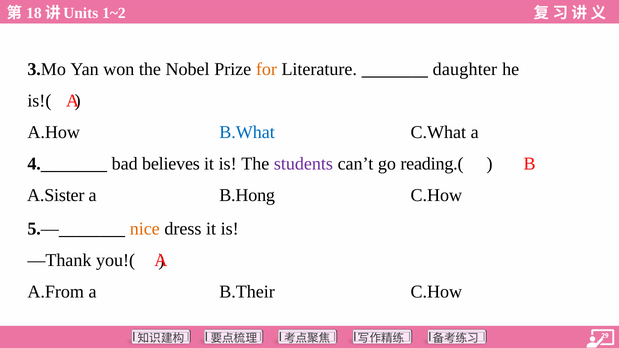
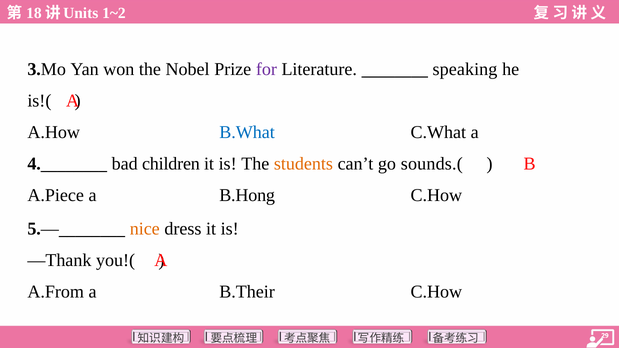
for colour: orange -> purple
daughter: daughter -> speaking
believes: believes -> children
students colour: purple -> orange
reading.(: reading.( -> sounds.(
A.Sister: A.Sister -> A.Piece
